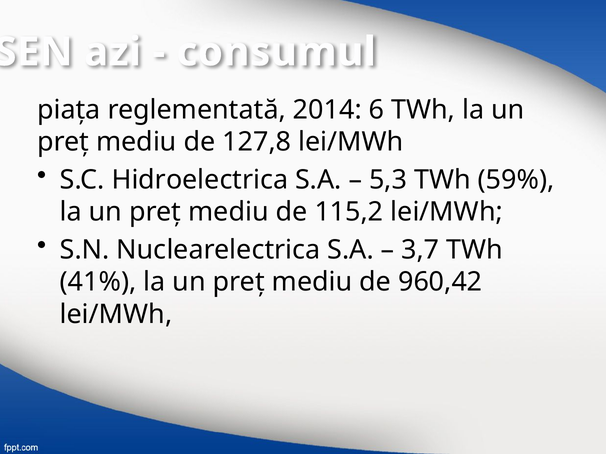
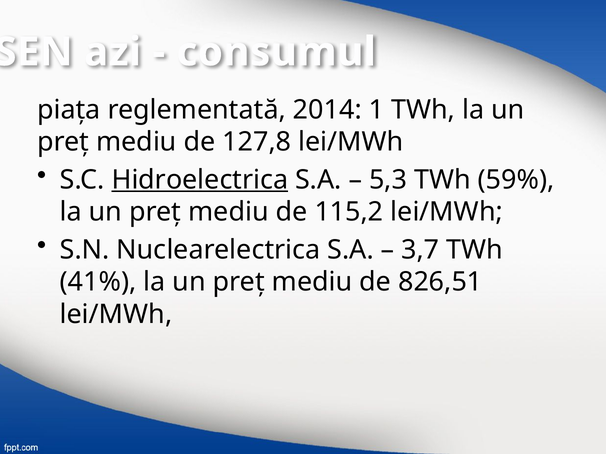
6: 6 -> 1
Hidroelectrica underline: none -> present
960,42: 960,42 -> 826,51
